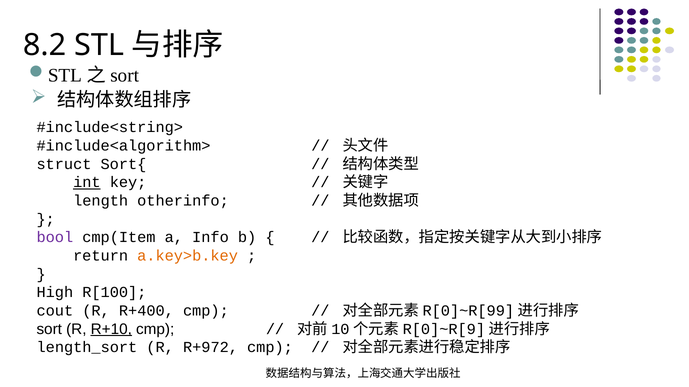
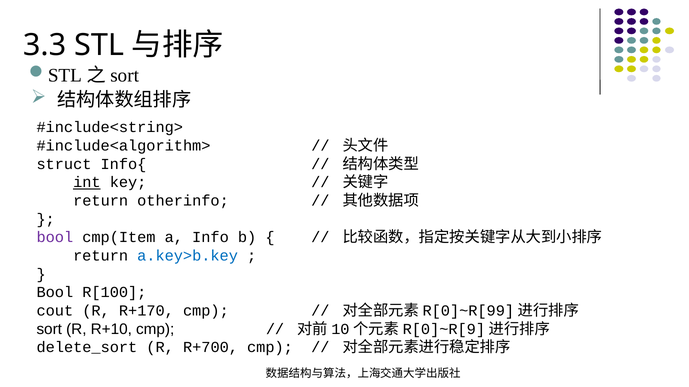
8.2: 8.2 -> 3.3
Sort{: Sort{ -> Info{
length at (101, 201): length -> return
a.key>b.key colour: orange -> blue
High at (55, 293): High -> Bool
R+400: R+400 -> R+170
R+10 underline: present -> none
length_sort: length_sort -> delete_sort
R+972: R+972 -> R+700
